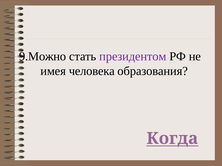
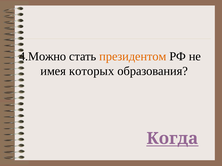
9.Можно: 9.Можно -> 4.Можно
президентом colour: purple -> orange
человека: человека -> которых
